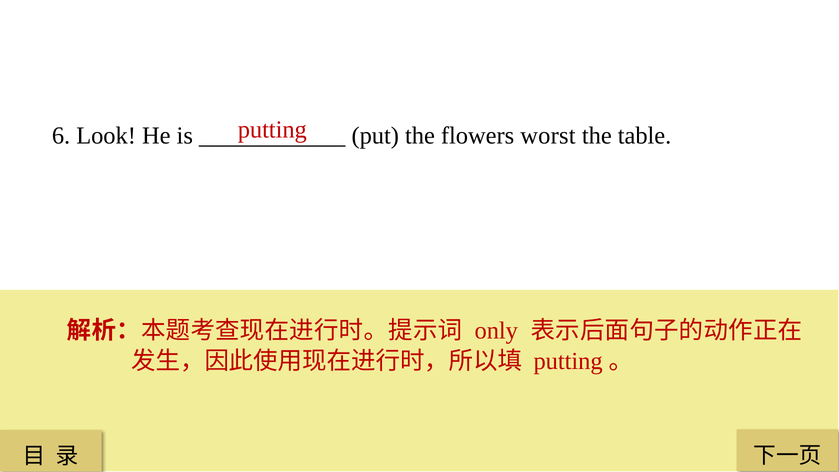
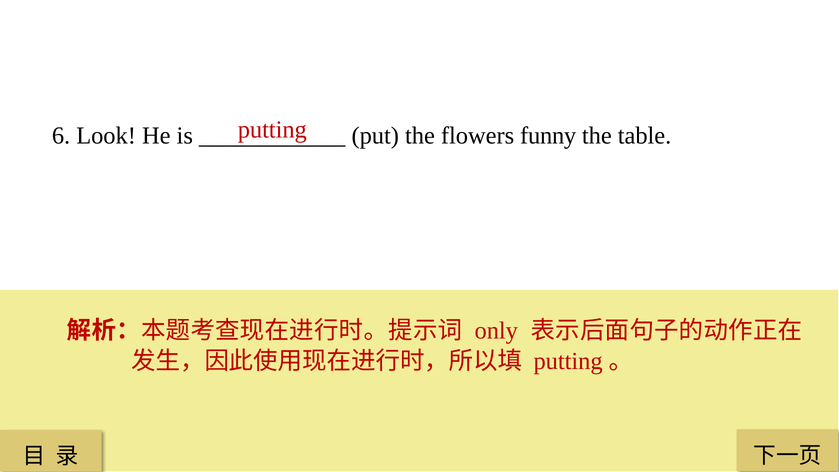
worst: worst -> funny
